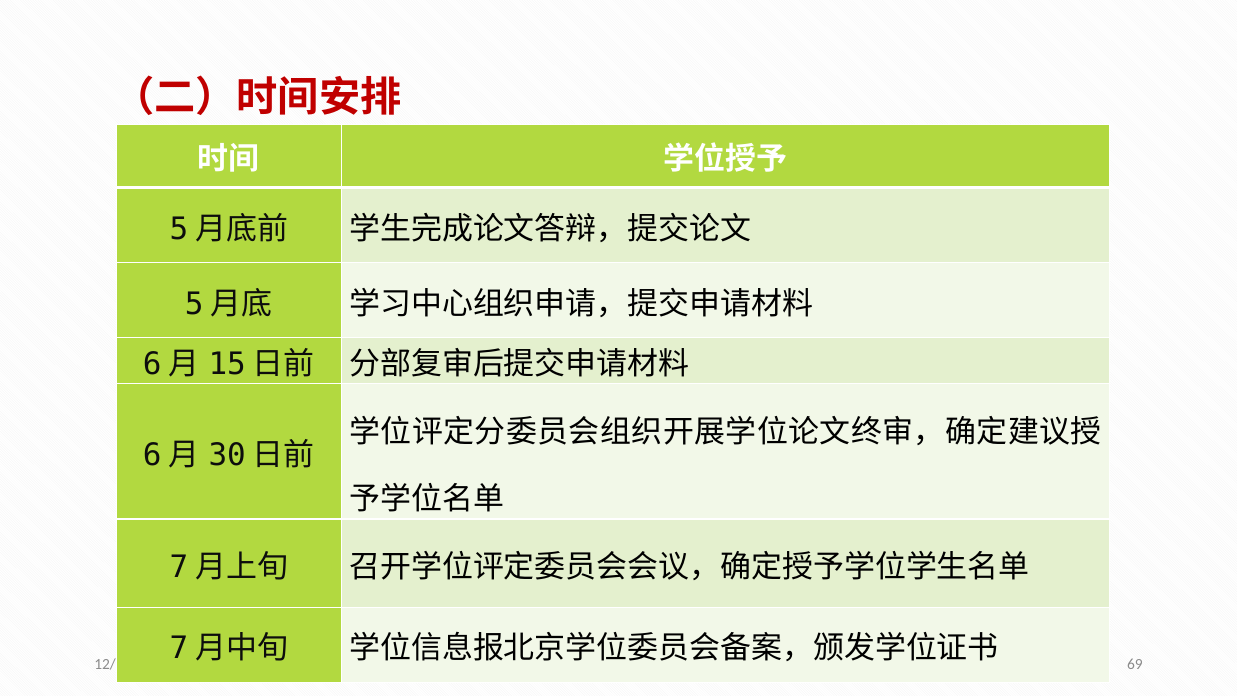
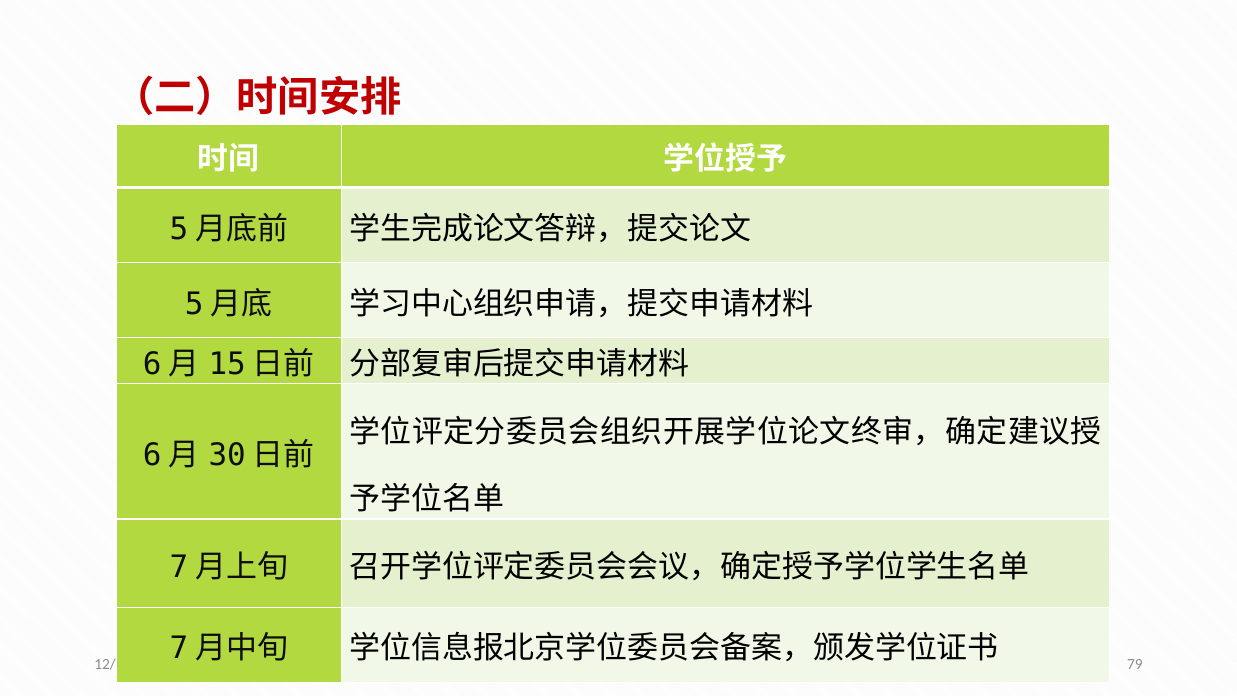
69: 69 -> 79
